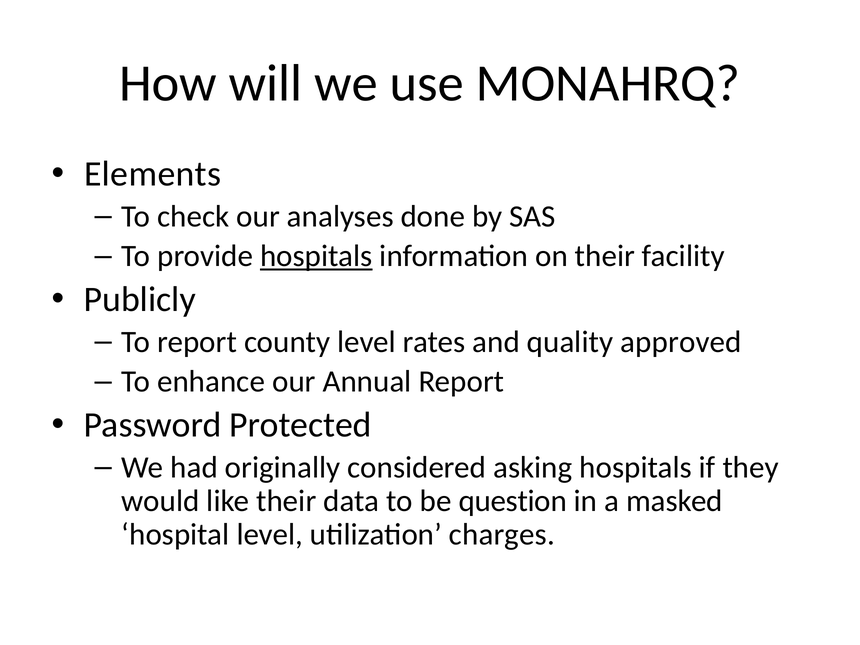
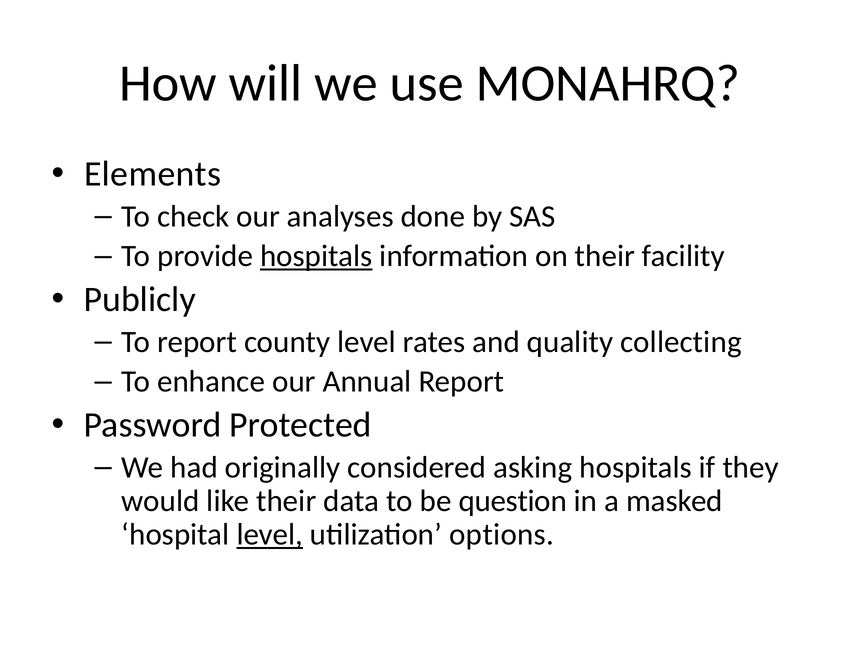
approved: approved -> collecting
level at (270, 535) underline: none -> present
charges: charges -> options
